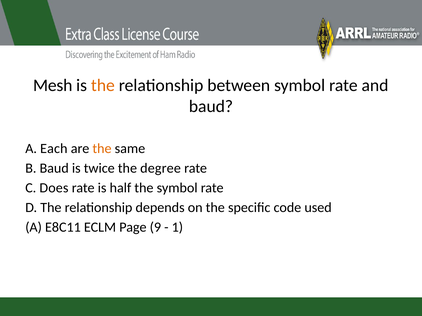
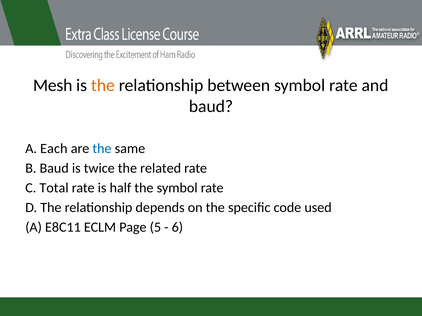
the at (102, 149) colour: orange -> blue
degree: degree -> related
Does: Does -> Total
9: 9 -> 5
1: 1 -> 6
